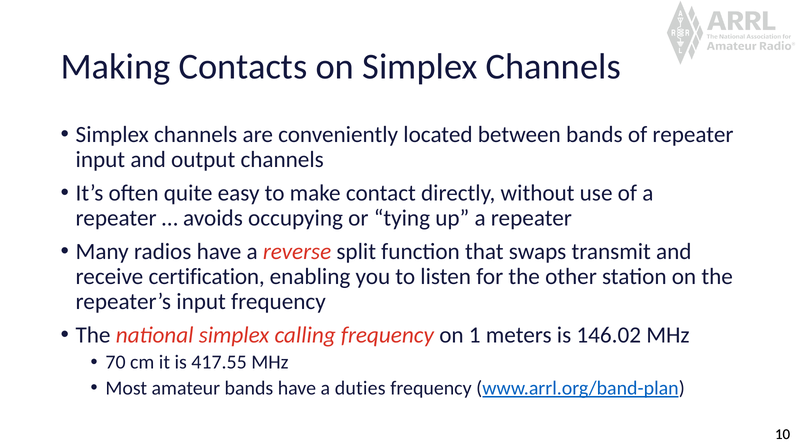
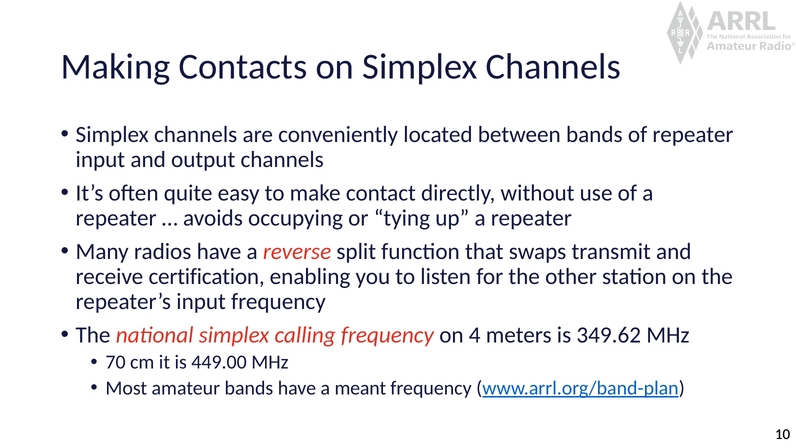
1: 1 -> 4
146.02: 146.02 -> 349.62
417.55: 417.55 -> 449.00
duties: duties -> meant
